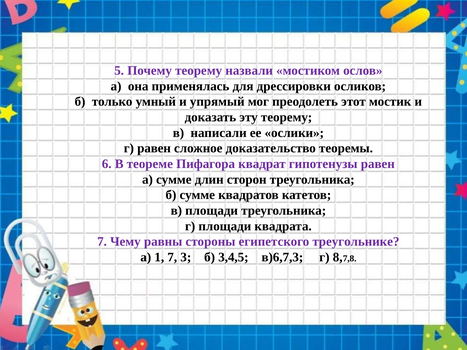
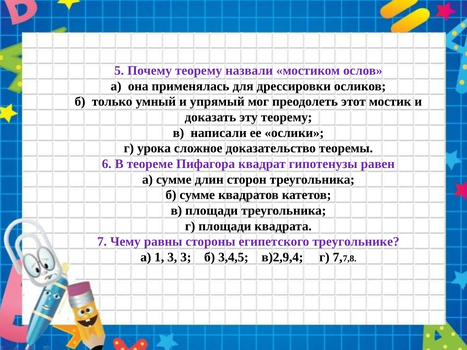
г равен: равен -> урока
1 7: 7 -> 3
в)6,7,3: в)6,7,3 -> в)2,9,4
г 8: 8 -> 7
